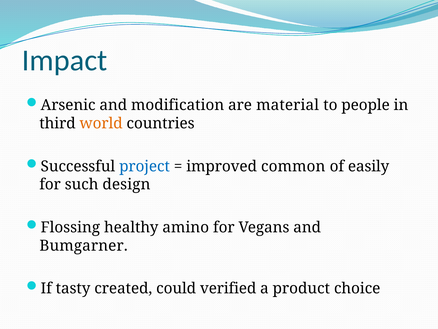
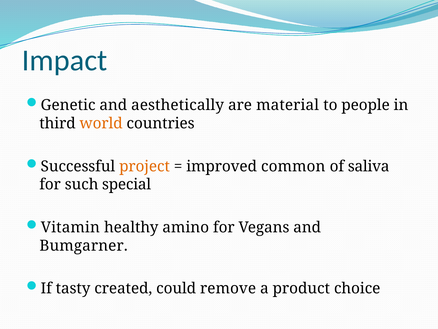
Arsenic: Arsenic -> Genetic
modification: modification -> aesthetically
project colour: blue -> orange
easily: easily -> saliva
design: design -> special
Flossing: Flossing -> Vitamin
verified: verified -> remove
